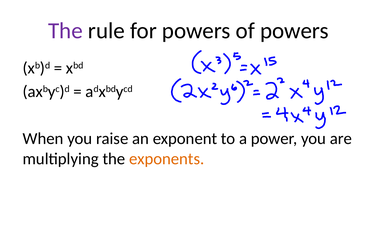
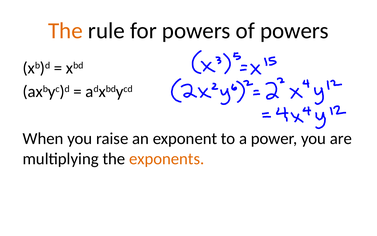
The at (65, 31) colour: purple -> orange
